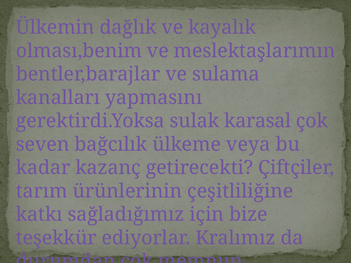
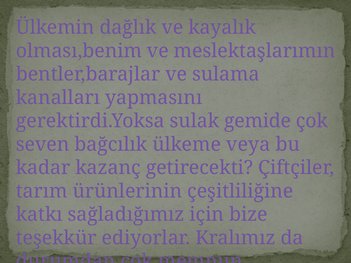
karasal: karasal -> gemide
